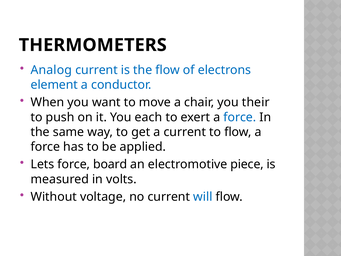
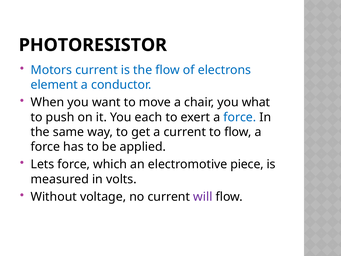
THERMOMETERS: THERMOMETERS -> PHOTORESISTOR
Analog: Analog -> Motors
their: their -> what
board: board -> which
will colour: blue -> purple
